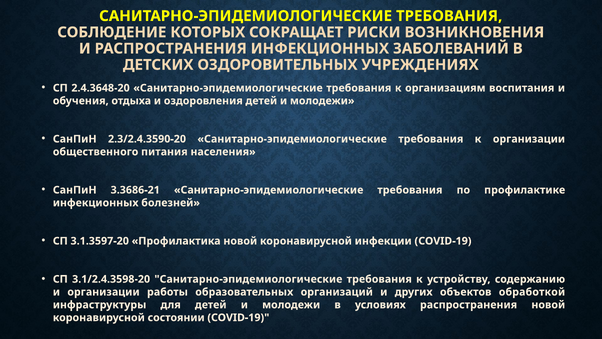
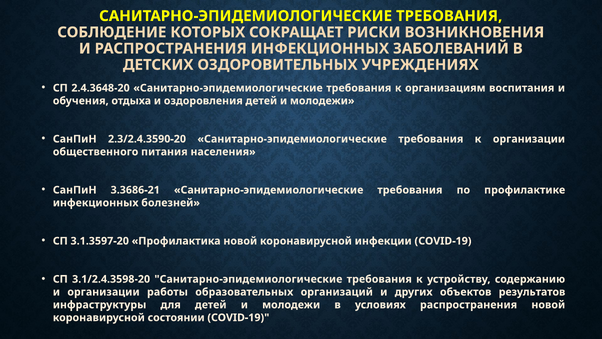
обработкой: обработкой -> результатов
